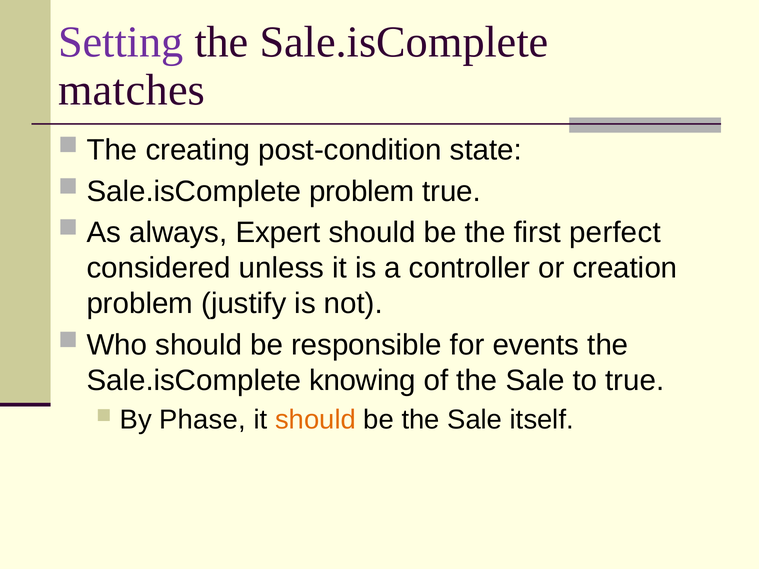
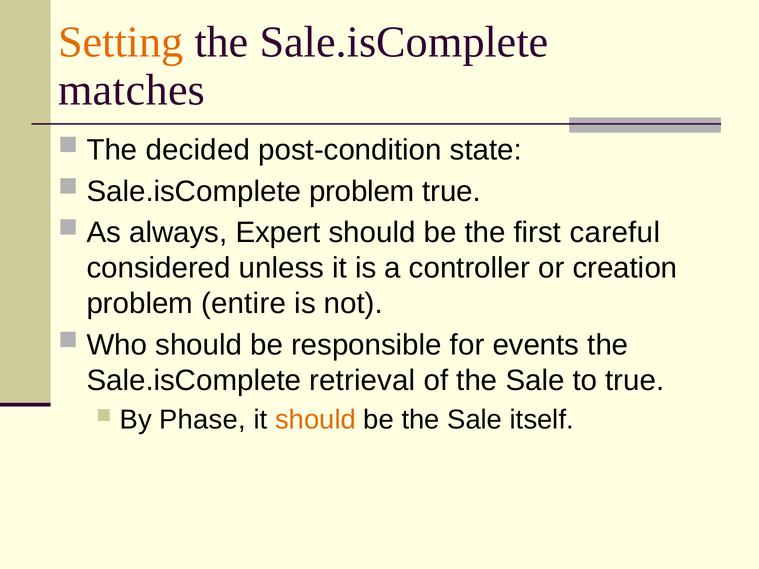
Setting colour: purple -> orange
creating: creating -> decided
perfect: perfect -> careful
justify: justify -> entire
knowing: knowing -> retrieval
